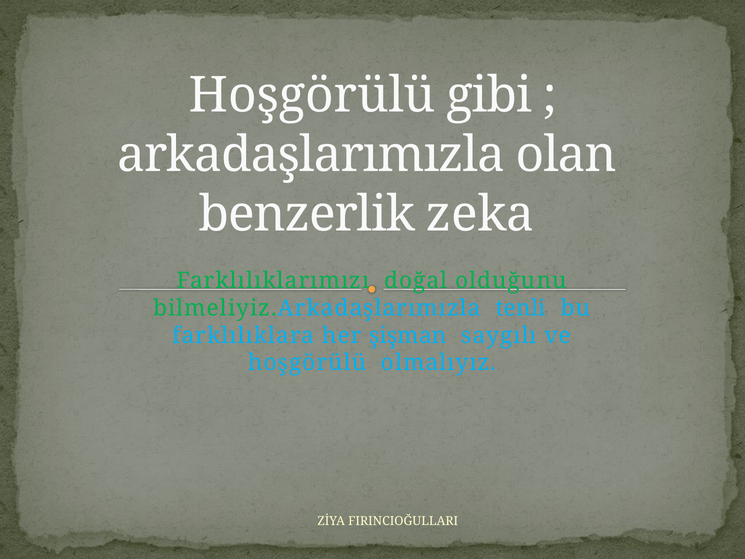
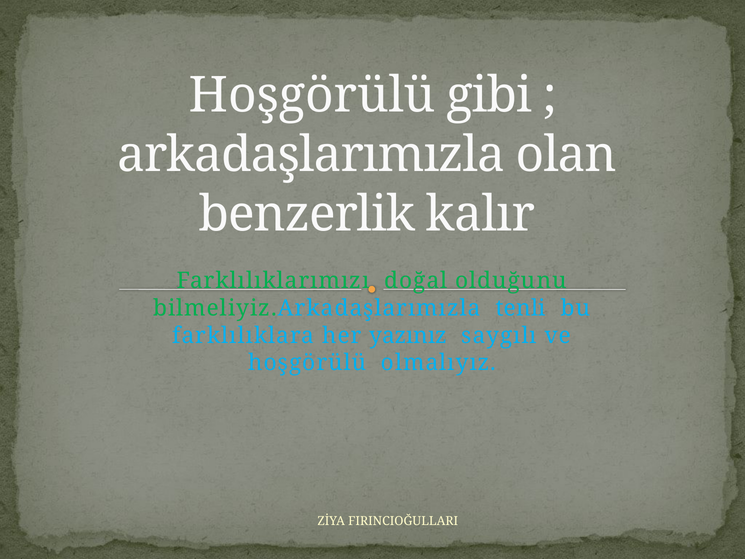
zeka: zeka -> kalır
şişman: şişman -> yazınız
